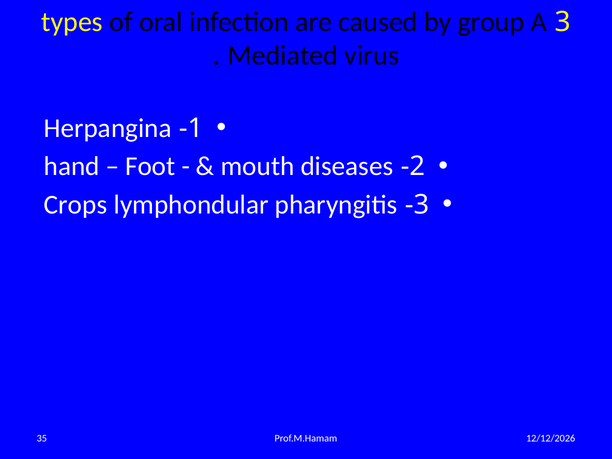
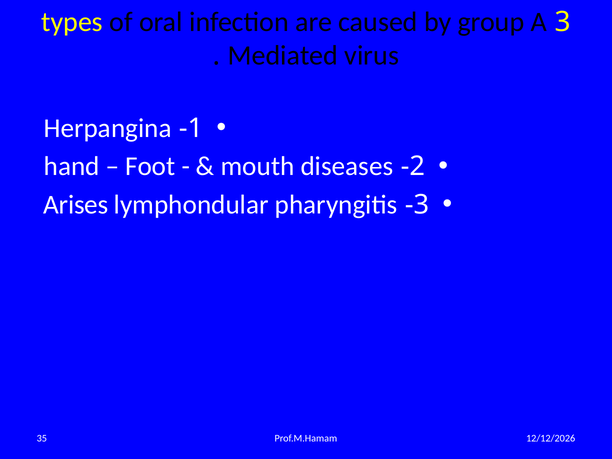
Crops: Crops -> Arises
